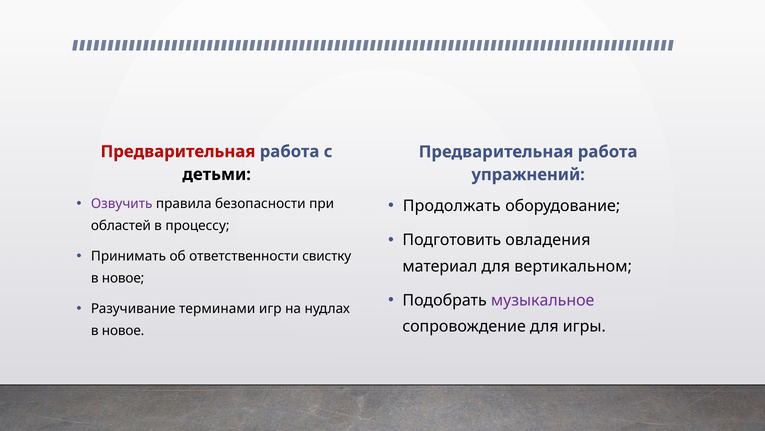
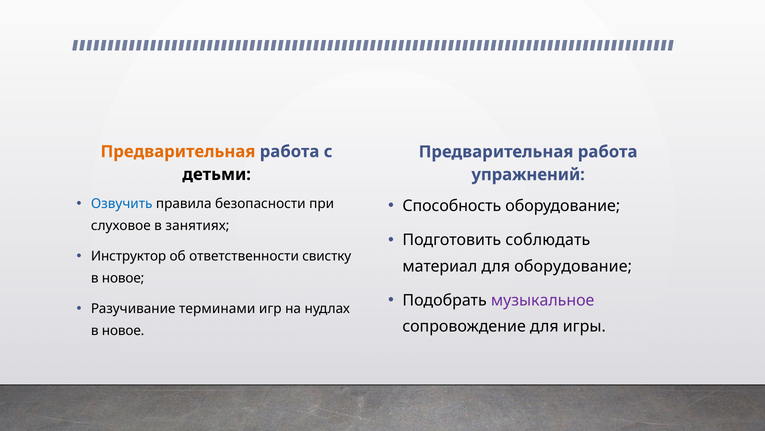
Предварительная at (178, 151) colour: red -> orange
Озвучить colour: purple -> blue
Продолжать: Продолжать -> Способность
областей: областей -> слуховое
процессу: процессу -> занятиях
овладения: овладения -> соблюдать
Принимать: Принимать -> Инструктор
для вертикальном: вертикальном -> оборудование
